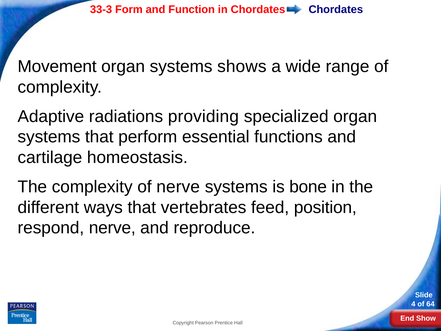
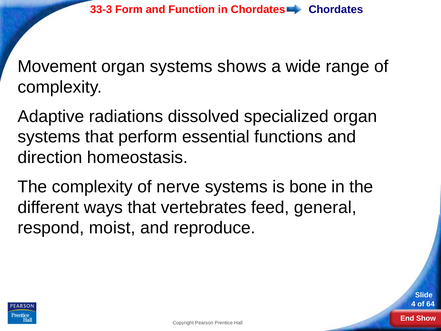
providing: providing -> dissolved
cartilage: cartilage -> direction
position: position -> general
respond nerve: nerve -> moist
